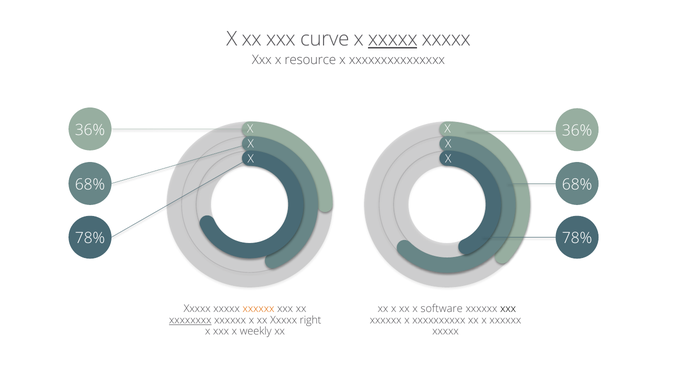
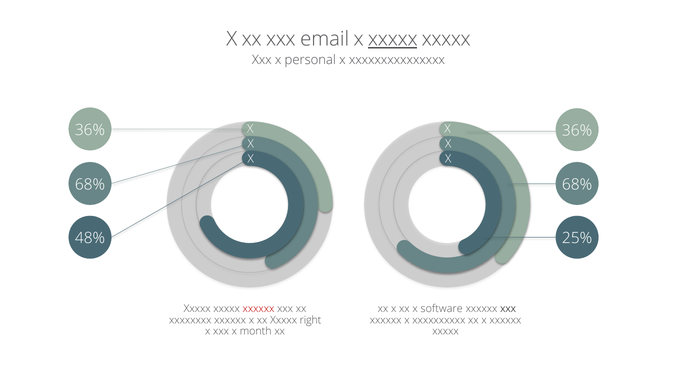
curve: curve -> email
resource: resource -> personal
78% at (90, 238): 78% -> 48%
78% at (577, 238): 78% -> 25%
xxxxxx at (258, 309) colour: orange -> red
xxxxxxxx underline: present -> none
weekly: weekly -> month
